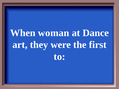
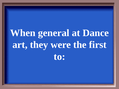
woman: woman -> general
